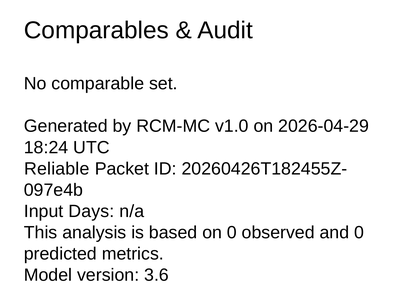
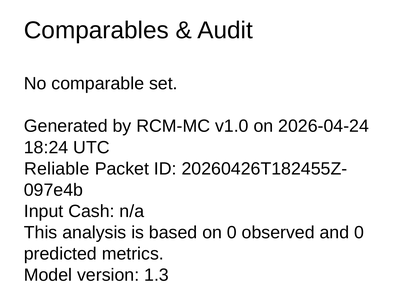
2026-04-29: 2026-04-29 -> 2026-04-24
Days: Days -> Cash
3.6: 3.6 -> 1.3
